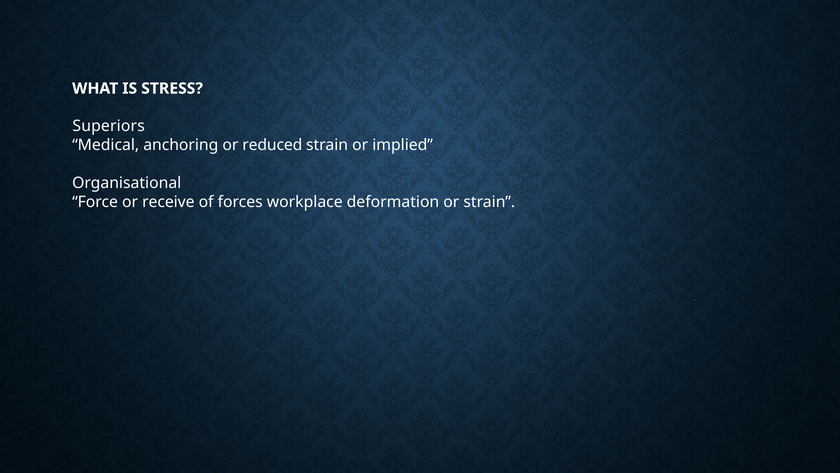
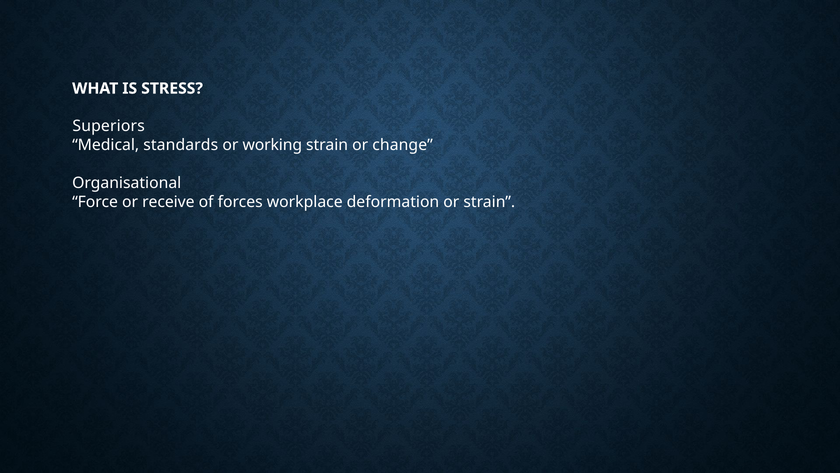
anchoring: anchoring -> standards
reduced: reduced -> working
implied: implied -> change
